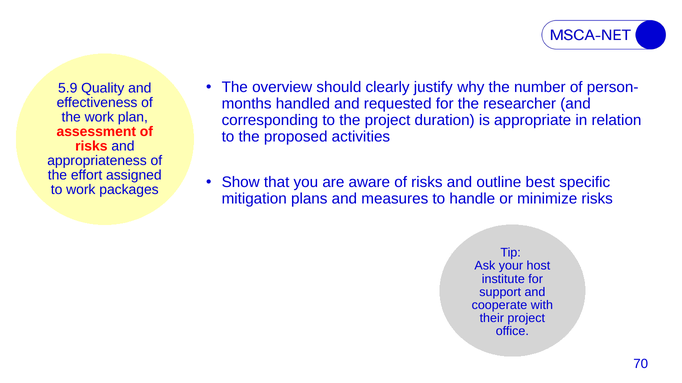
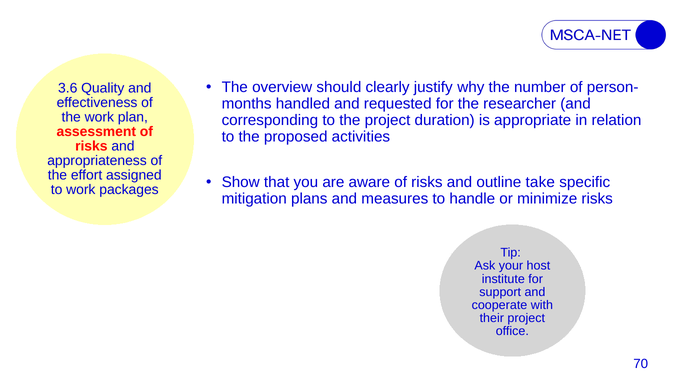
5.9: 5.9 -> 3.6
best: best -> take
